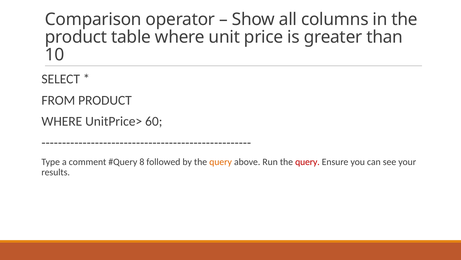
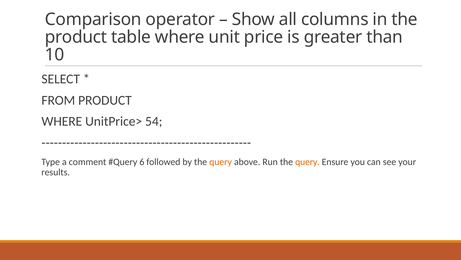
60: 60 -> 54
8: 8 -> 6
query at (307, 162) colour: red -> orange
